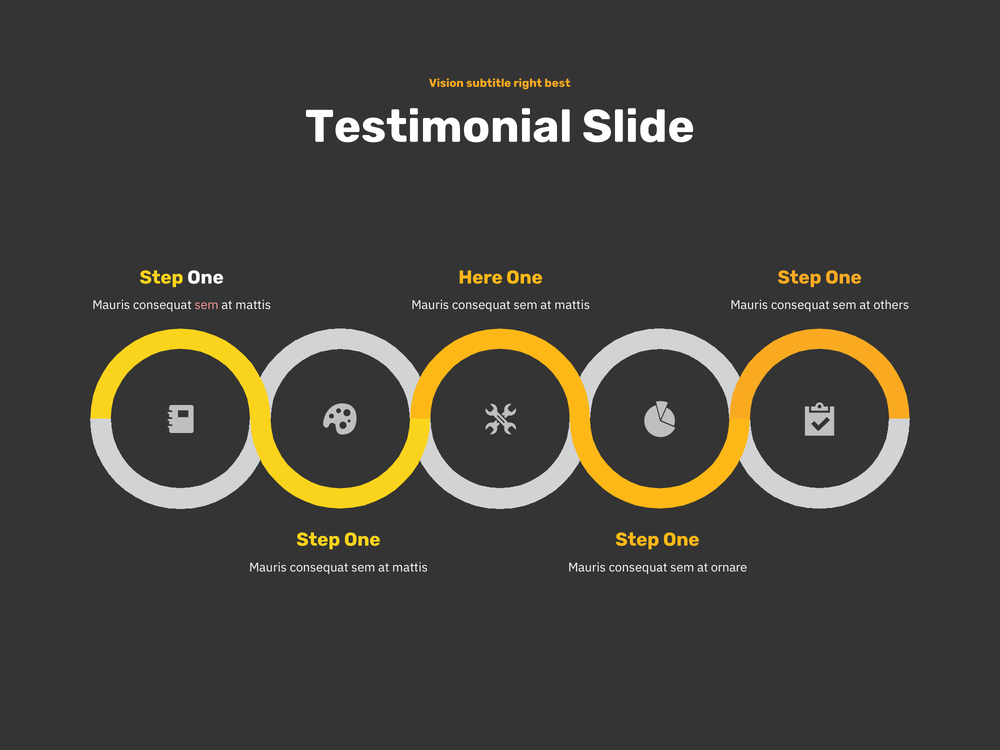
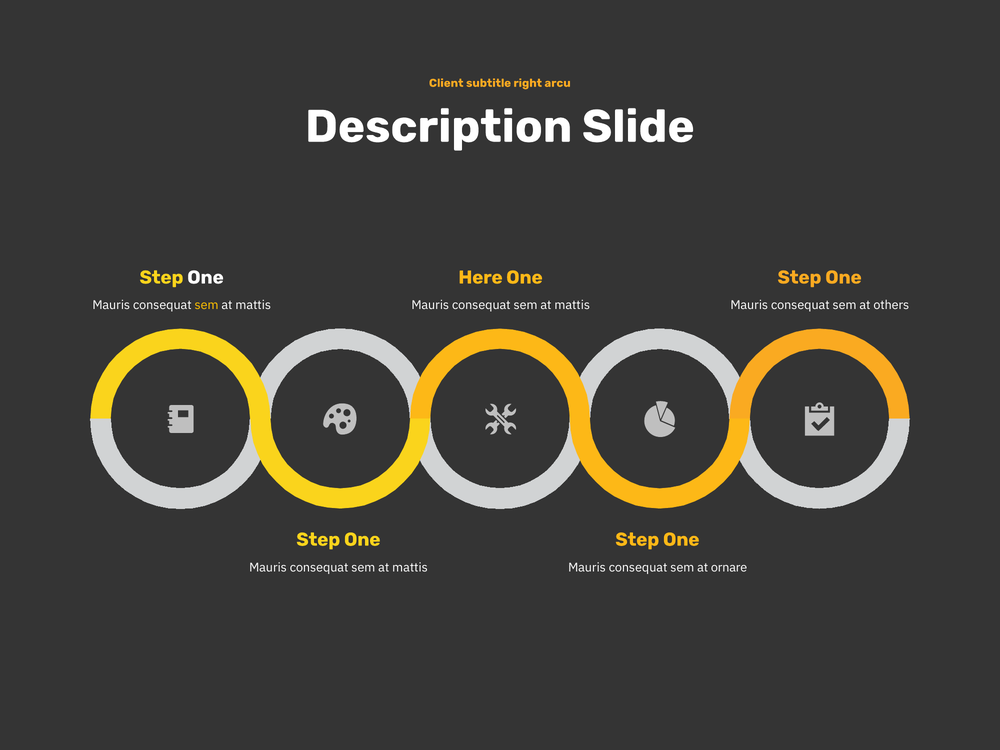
Vision: Vision -> Client
best: best -> arcu
Testimonial: Testimonial -> Description
sem at (207, 305) colour: pink -> yellow
